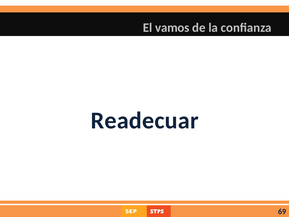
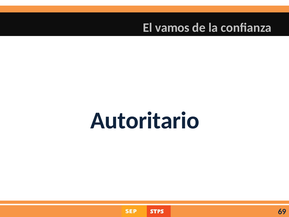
Readecuar: Readecuar -> Autoritario
